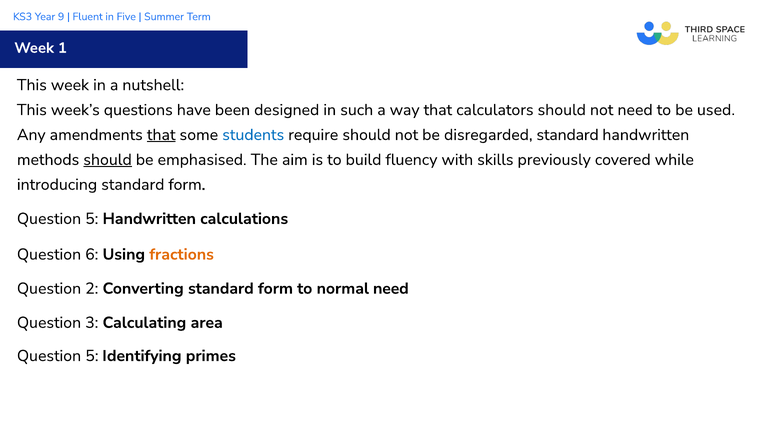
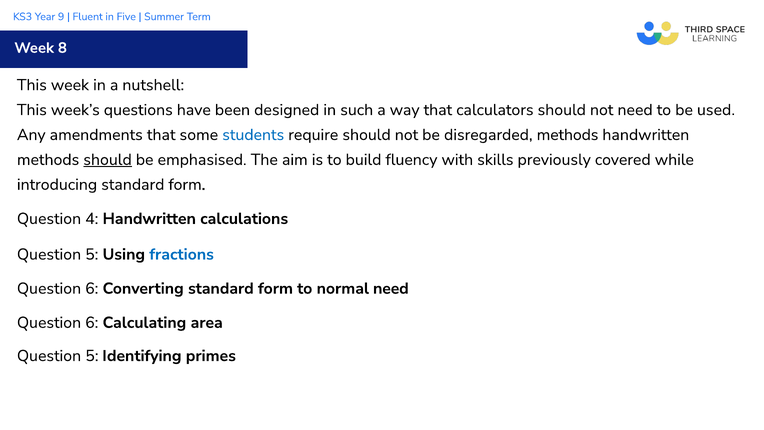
1: 1 -> 8
that at (161, 135) underline: present -> none
disregarded standard: standard -> methods
5 at (92, 219): 5 -> 4
6 at (92, 254): 6 -> 5
fractions colour: orange -> blue
2 at (92, 288): 2 -> 6
3 at (92, 322): 3 -> 6
